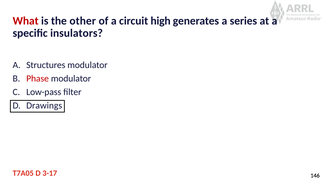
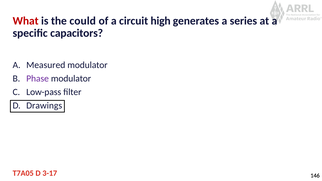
other: other -> could
insulators: insulators -> capacitors
Structures: Structures -> Measured
Phase colour: red -> purple
